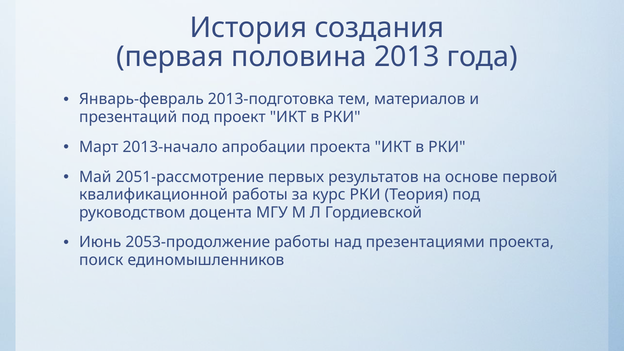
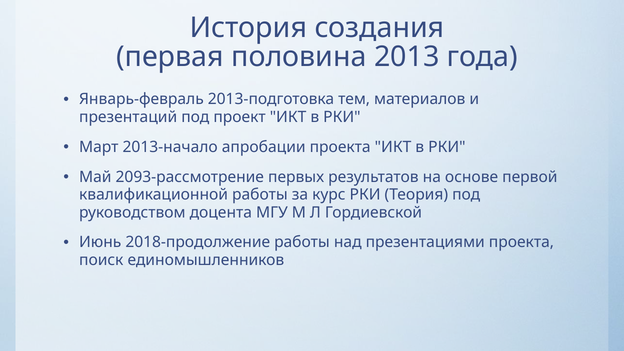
2051-рассмотрение: 2051-рассмотрение -> 2093-рассмотрение
2053-продолжение: 2053-продолжение -> 2018-продолжение
